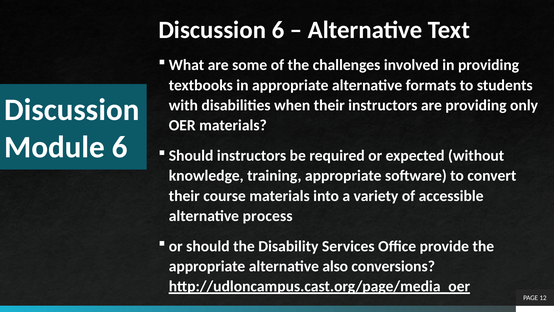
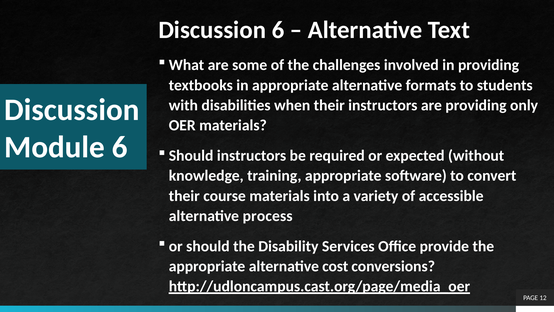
also: also -> cost
